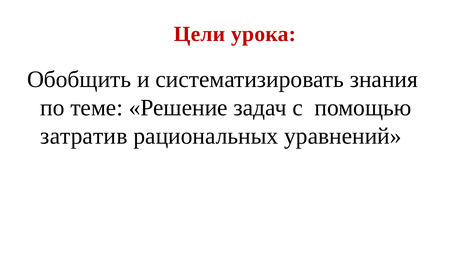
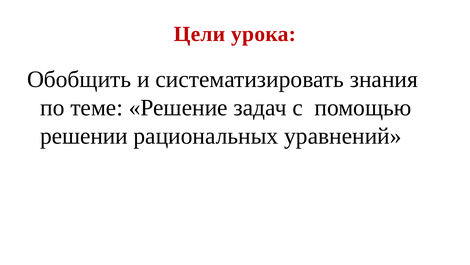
затратив: затратив -> решении
